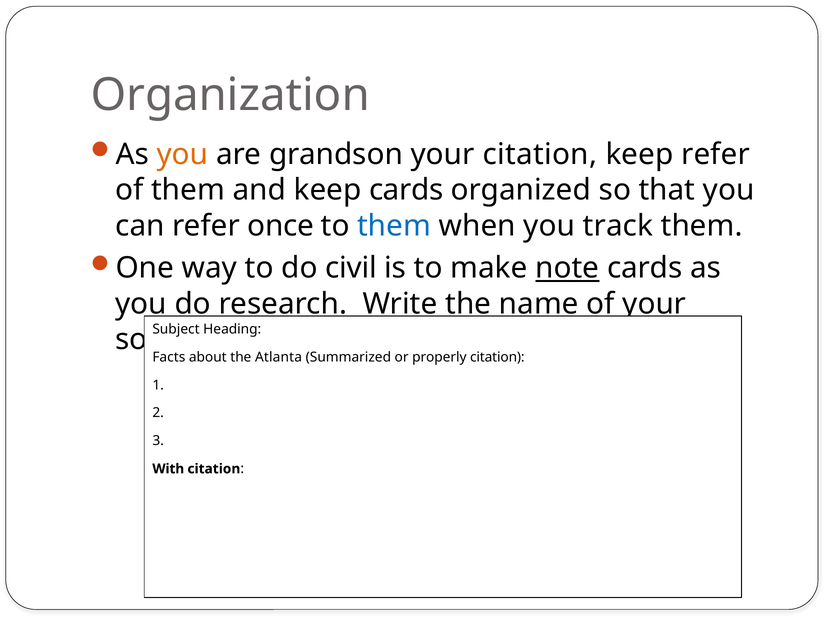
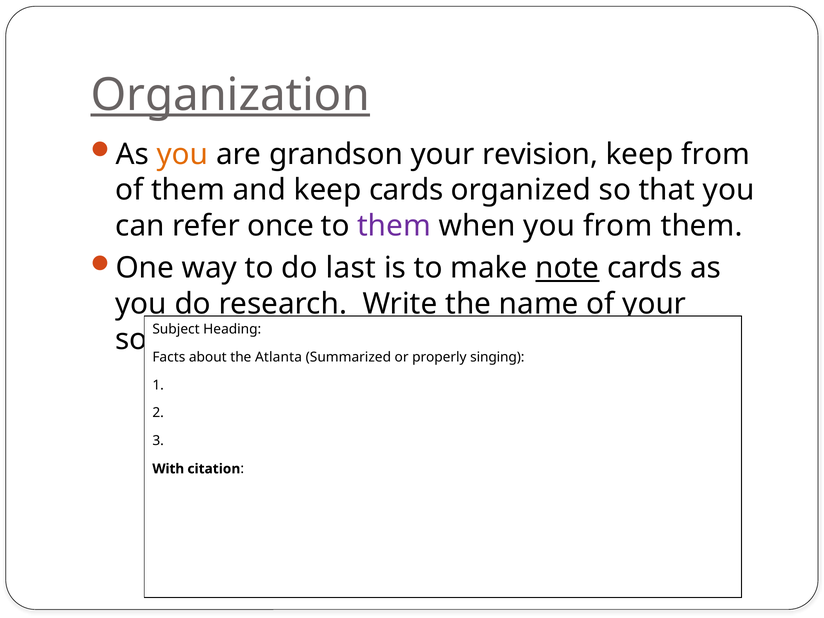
Organization underline: none -> present
your citation: citation -> revision
keep refer: refer -> from
them at (394, 226) colour: blue -> purple
you track: track -> from
civil: civil -> last
citation at (497, 357): citation -> singing
